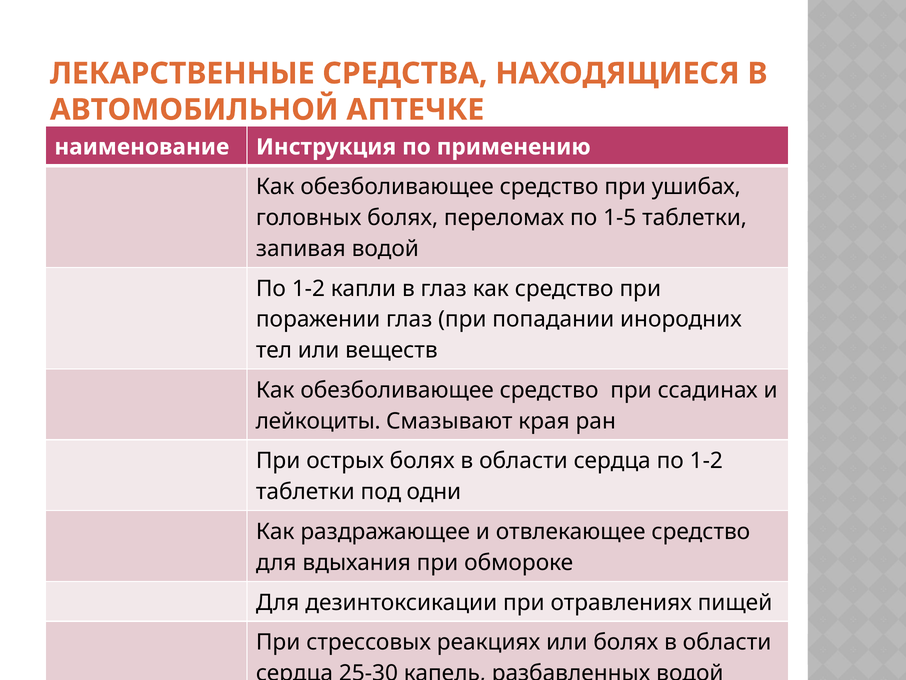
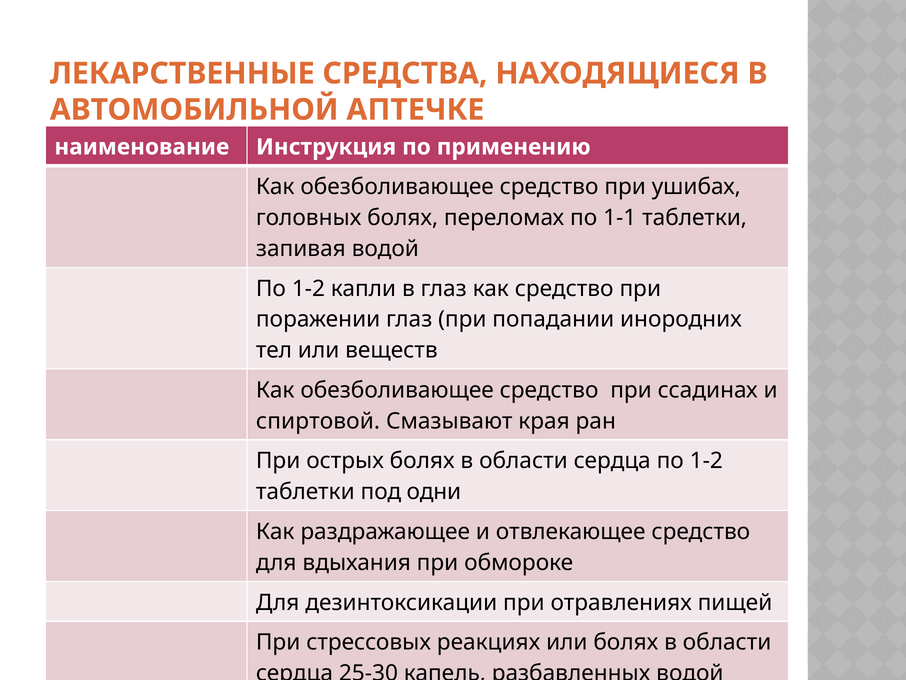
1-5: 1-5 -> 1-1
лейкоциты: лейкоциты -> спиртовой
